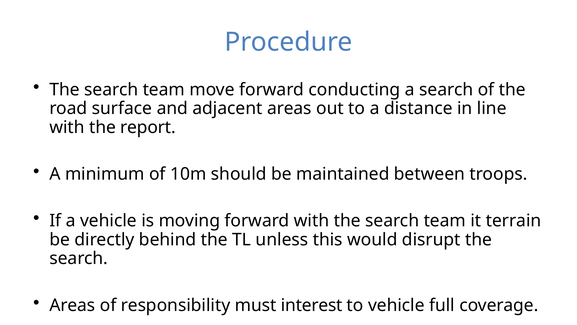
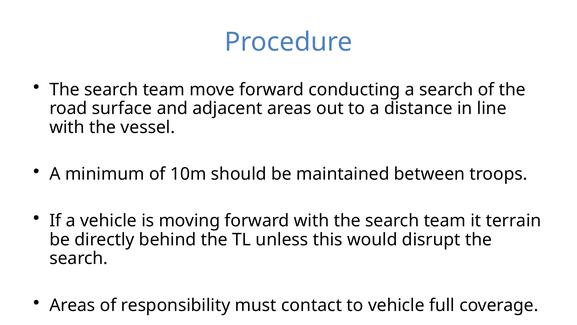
report: report -> vessel
interest: interest -> contact
